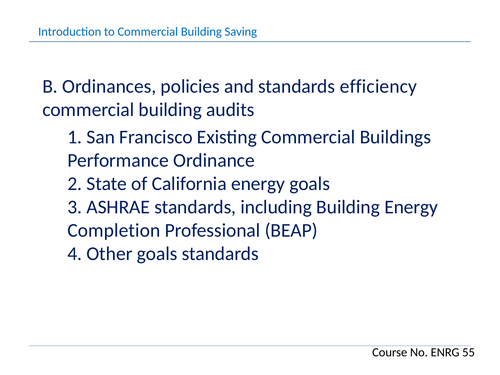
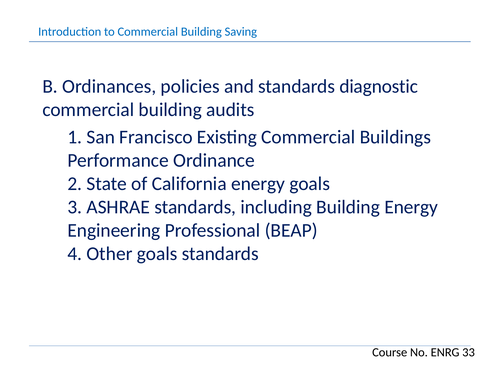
efficiency: efficiency -> diagnostic
Completion: Completion -> Engineering
55: 55 -> 33
